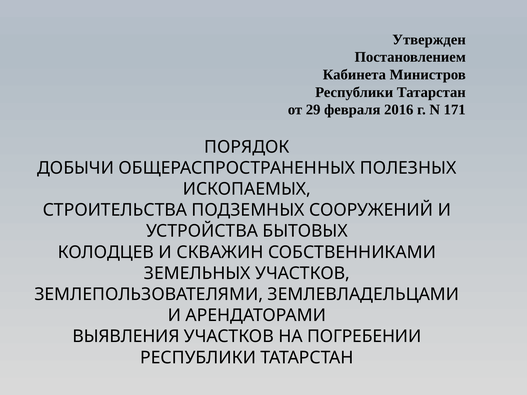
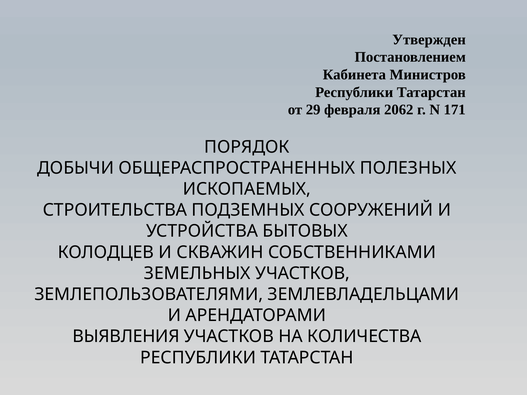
2016: 2016 -> 2062
ПОГРЕБЕНИИ: ПОГРЕБЕНИИ -> КОЛИЧЕСТВА
